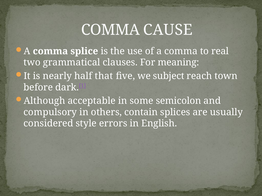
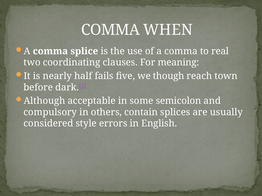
CAUSE: CAUSE -> WHEN
grammatical: grammatical -> coordinating
that: that -> fails
subject: subject -> though
